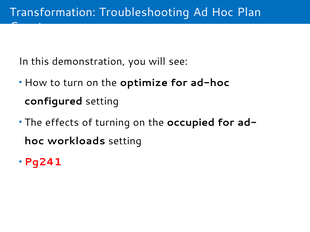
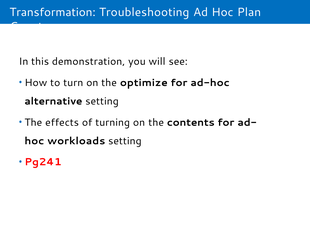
configured: configured -> alternative
occupied: occupied -> contents
